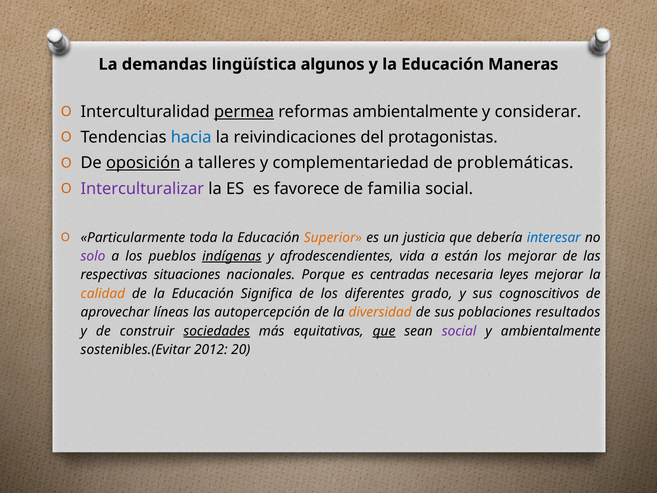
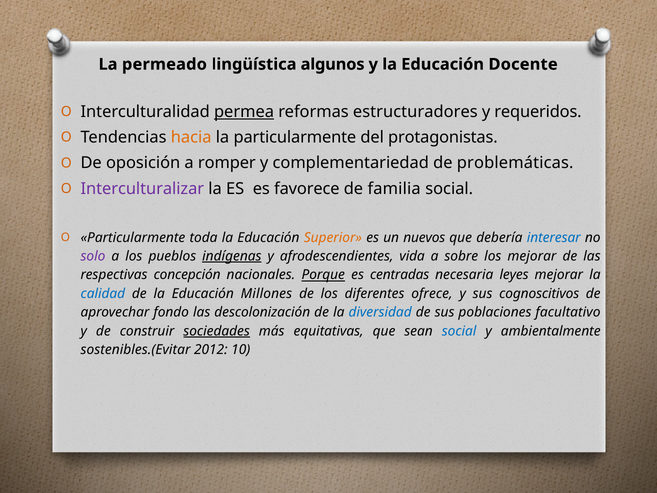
demandas: demandas -> permeado
Maneras: Maneras -> Docente
reformas ambientalmente: ambientalmente -> estructuradores
considerar: considerar -> requeridos
hacia colour: blue -> orange
la reivindicaciones: reivindicaciones -> particularmente
oposición underline: present -> none
talleres: talleres -> romper
justicia: justicia -> nuevos
están: están -> sobre
situaciones: situaciones -> concepción
Porque underline: none -> present
calidad colour: orange -> blue
Significa: Significa -> Millones
grado: grado -> ofrece
líneas: líneas -> fondo
autopercepción: autopercepción -> descolonización
diversidad colour: orange -> blue
resultados: resultados -> facultativo
que at (384, 331) underline: present -> none
social at (459, 331) colour: purple -> blue
20: 20 -> 10
